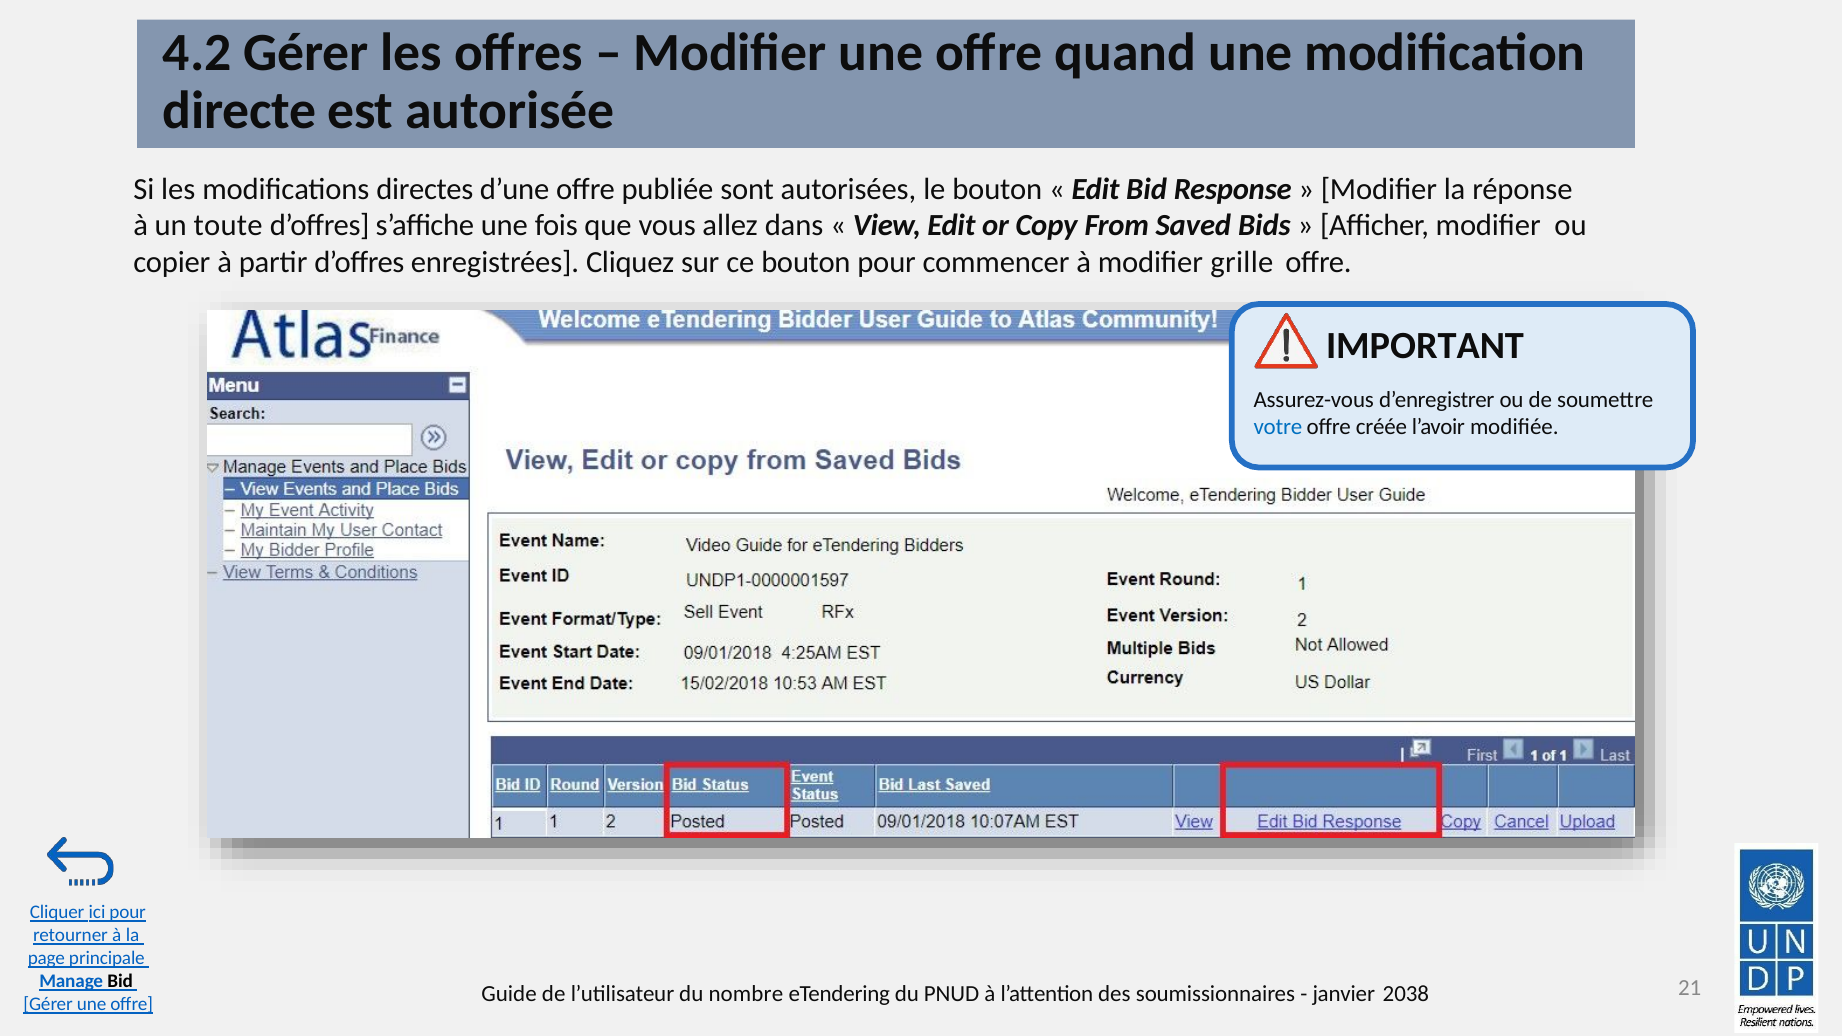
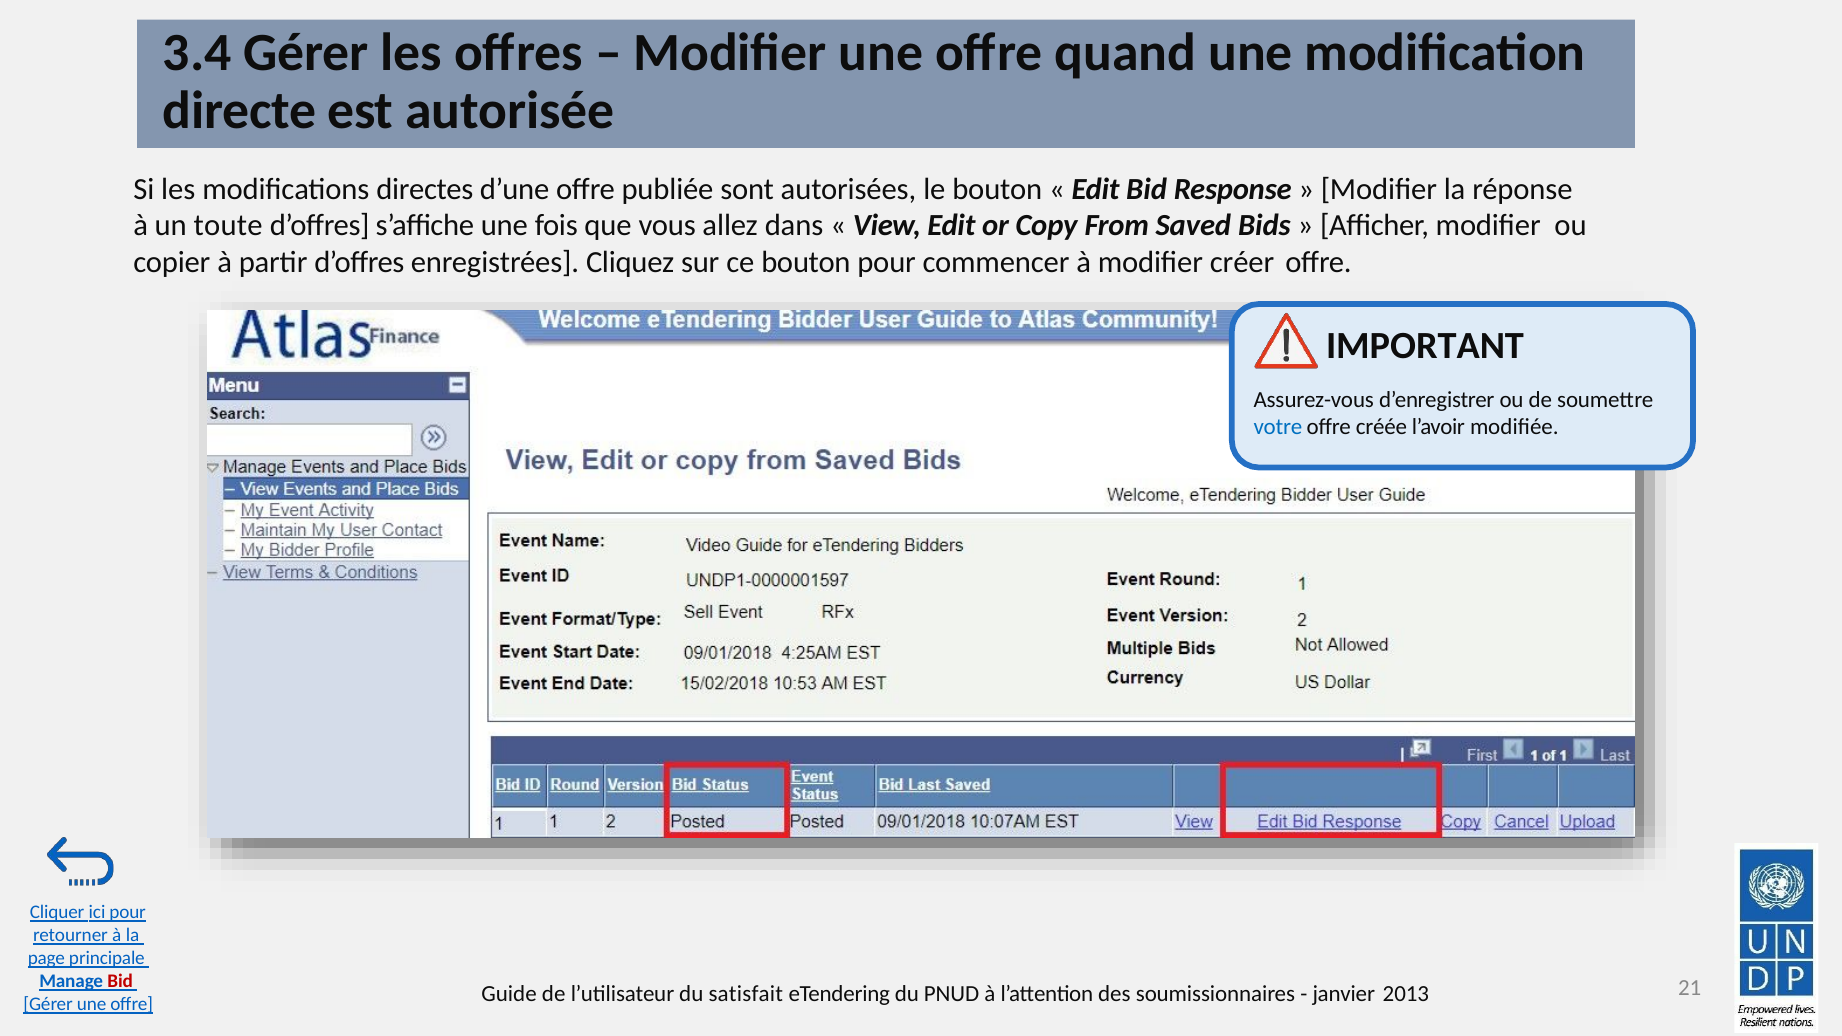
4.2: 4.2 -> 3.4
grille: grille -> créer
Bid at (120, 982) colour: black -> red
nombre: nombre -> satisfait
2038: 2038 -> 2013
